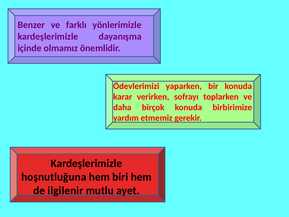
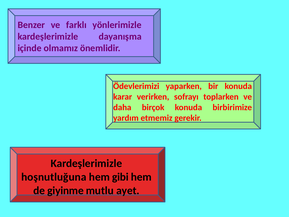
biri: biri -> gibi
ilgilenir: ilgilenir -> giyinme
